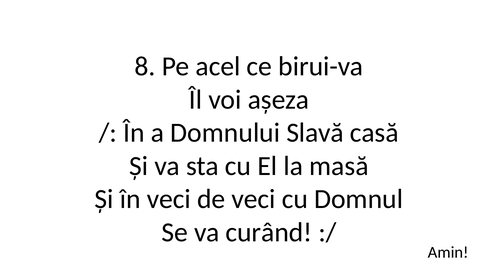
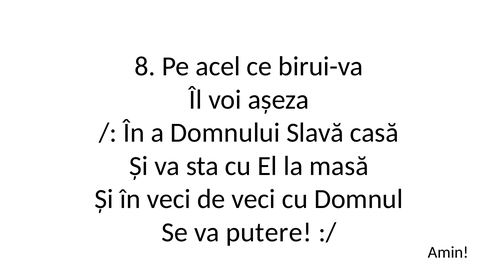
curând: curând -> putere
